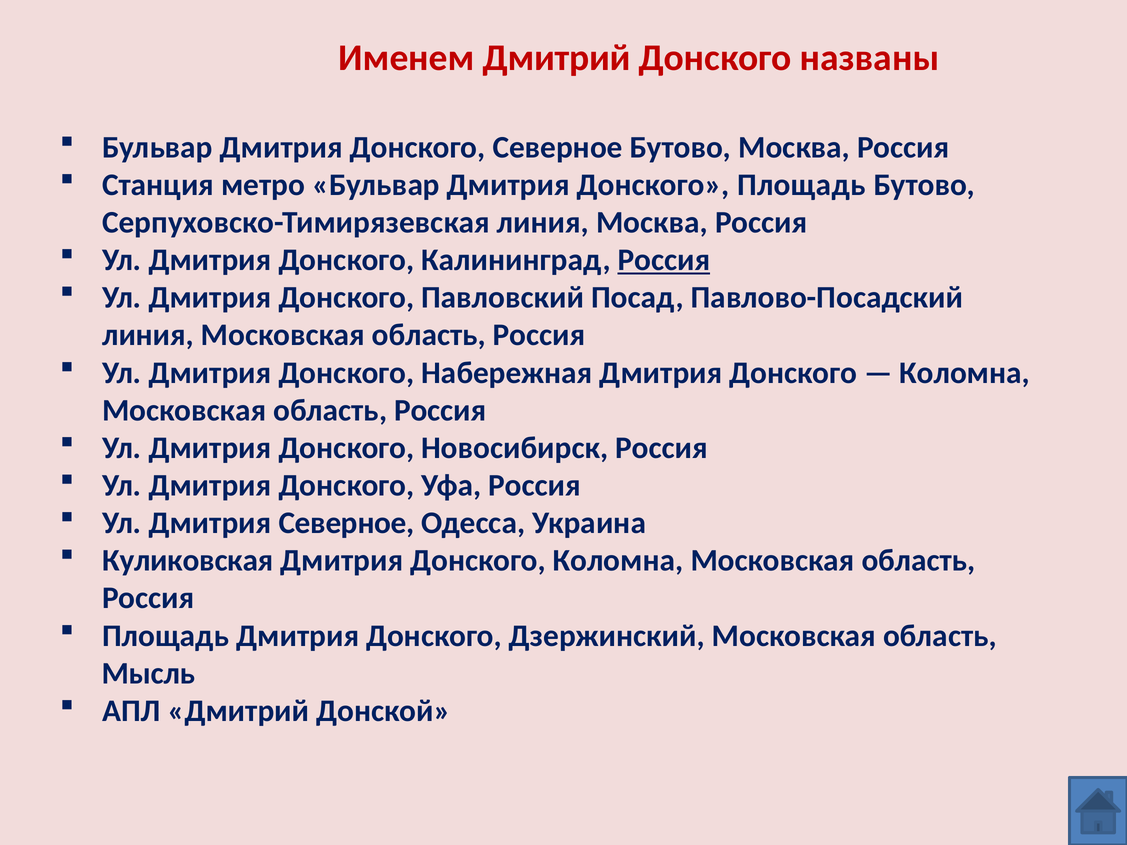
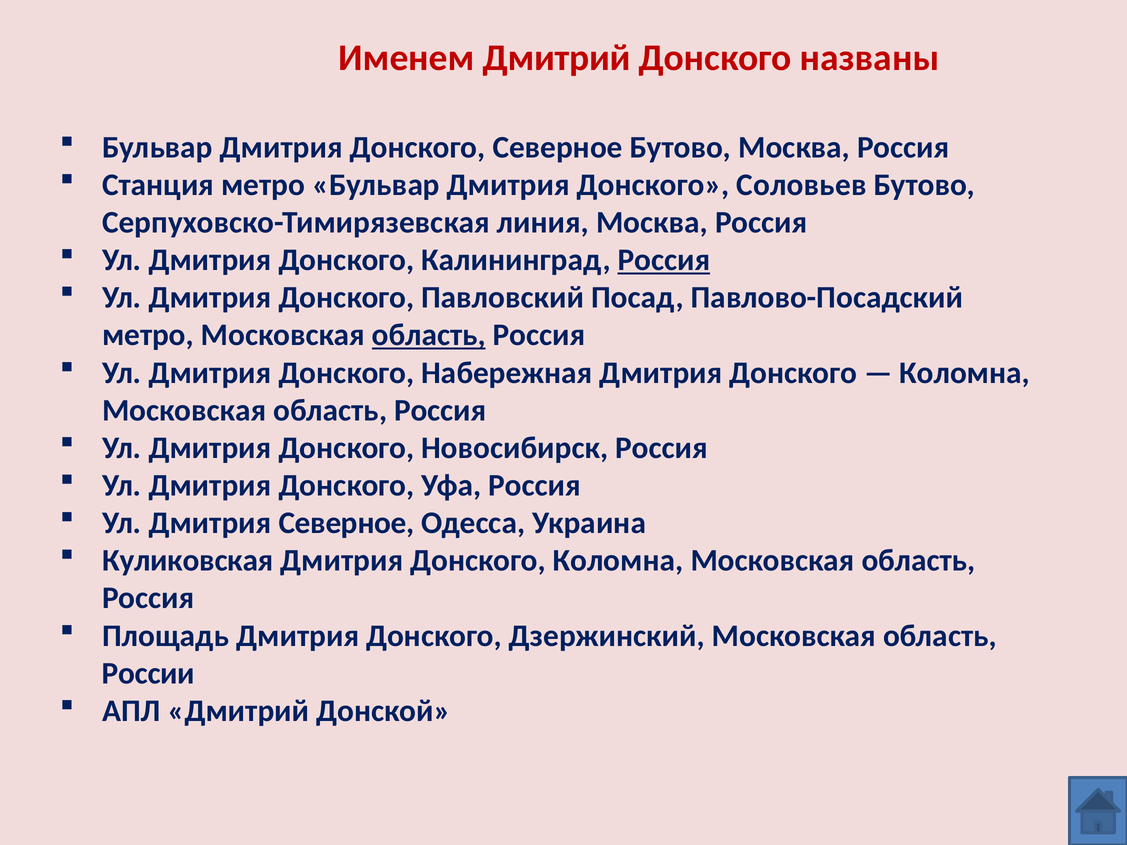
Донского Площадь: Площадь -> Соловьев
линия at (148, 335): линия -> метро
область at (429, 335) underline: none -> present
Мысль: Мысль -> России
